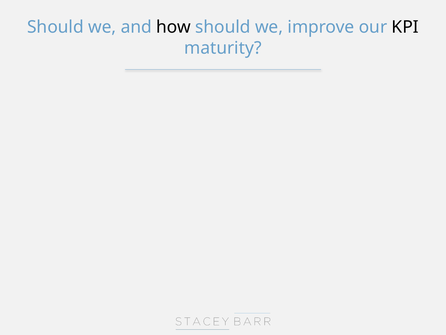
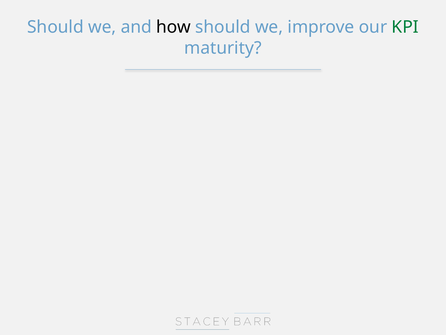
KPI colour: black -> green
